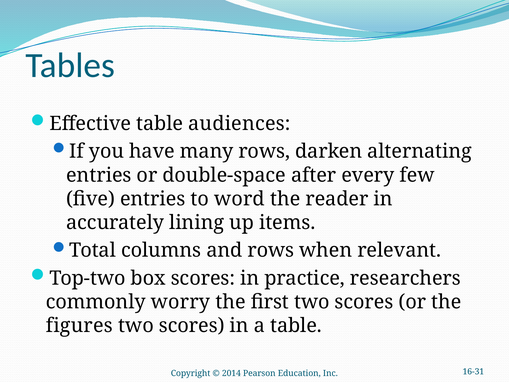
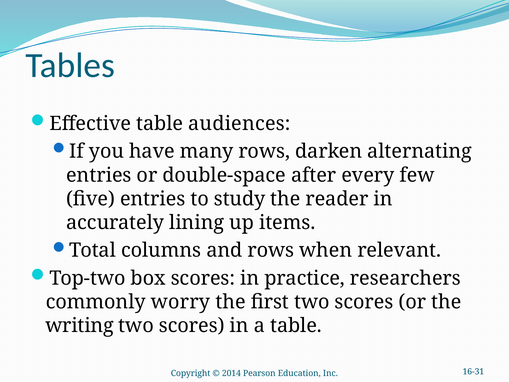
word: word -> study
figures: figures -> writing
